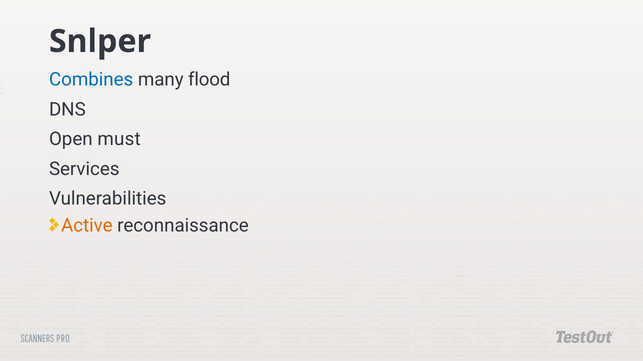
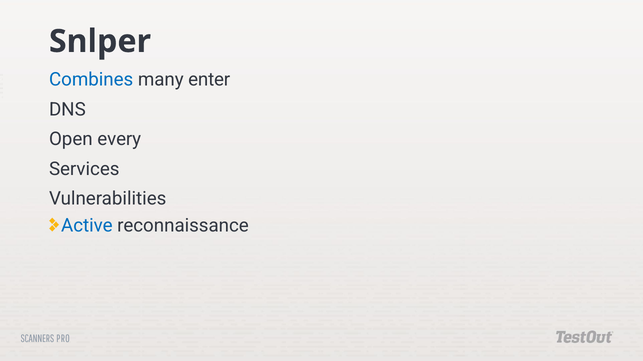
flood: flood -> enter
must: must -> every
Active colour: orange -> blue
